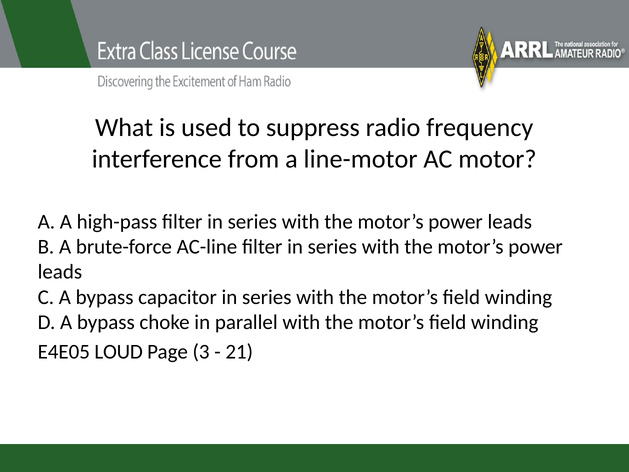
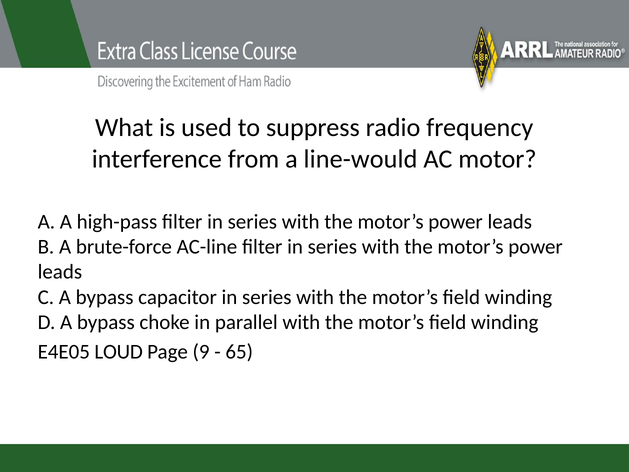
line-motor: line-motor -> line-would
3: 3 -> 9
21: 21 -> 65
